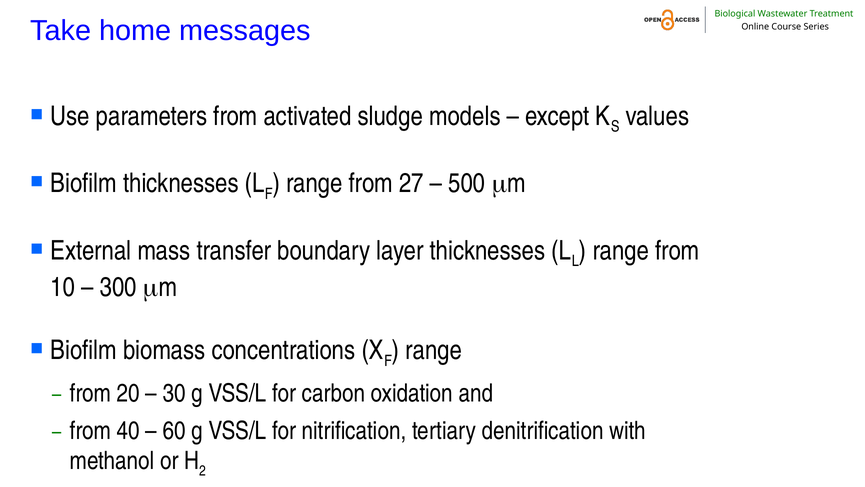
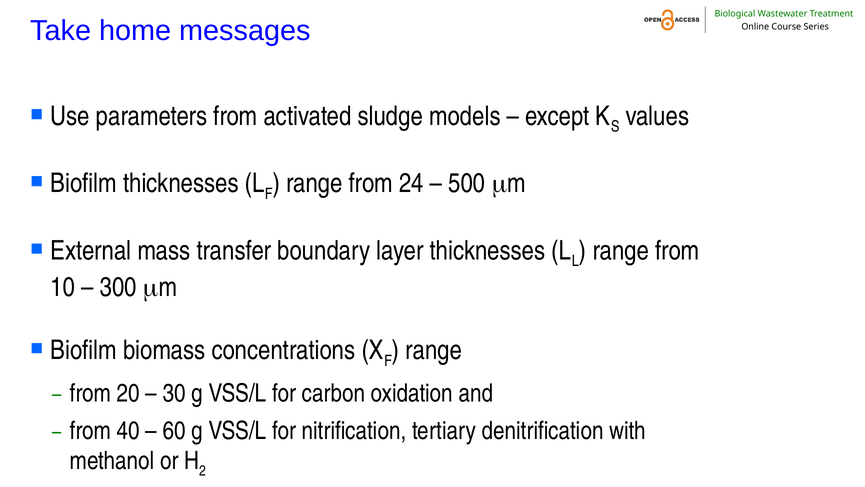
27: 27 -> 24
